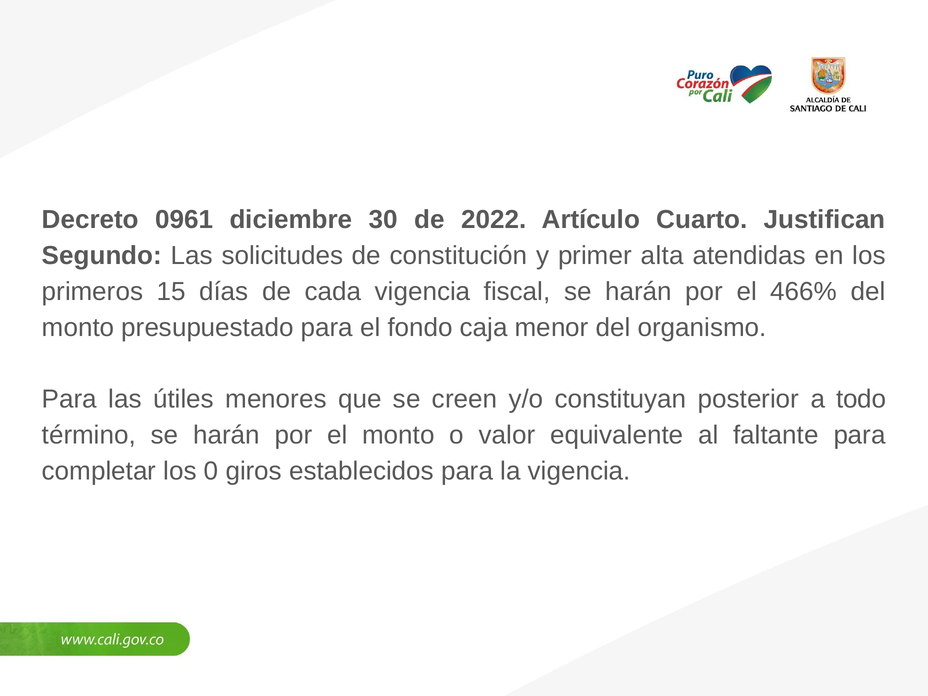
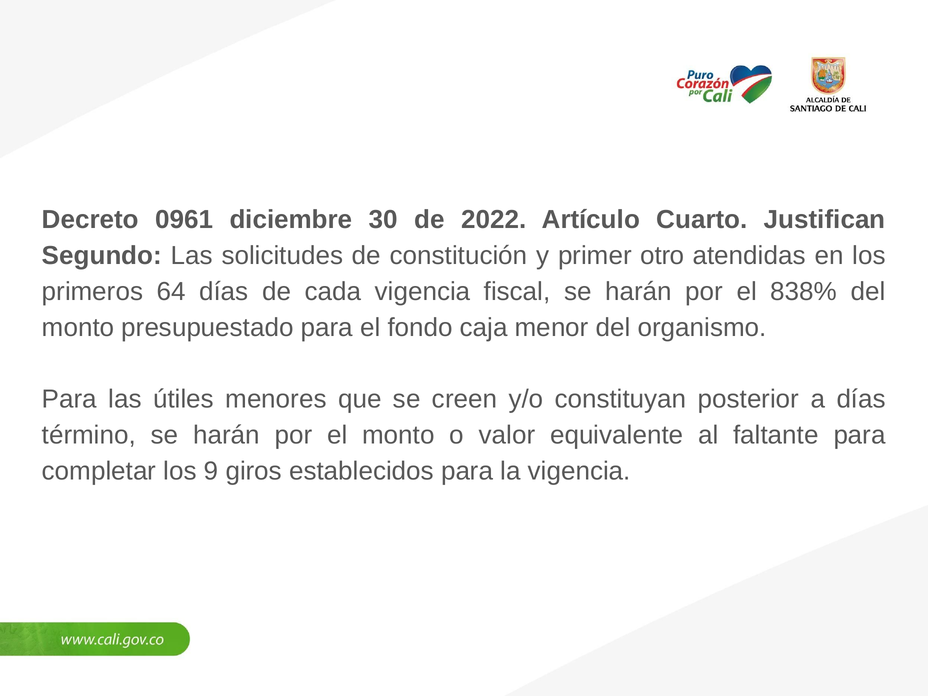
alta: alta -> otro
15: 15 -> 64
466%: 466% -> 838%
a todo: todo -> días
0: 0 -> 9
